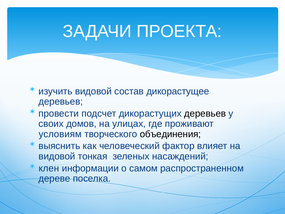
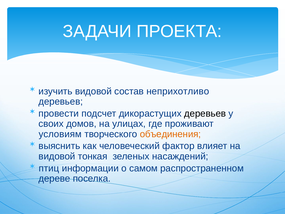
дикорастущее: дикорастущее -> неприхотливо
объединения colour: black -> orange
клен: клен -> птиц
